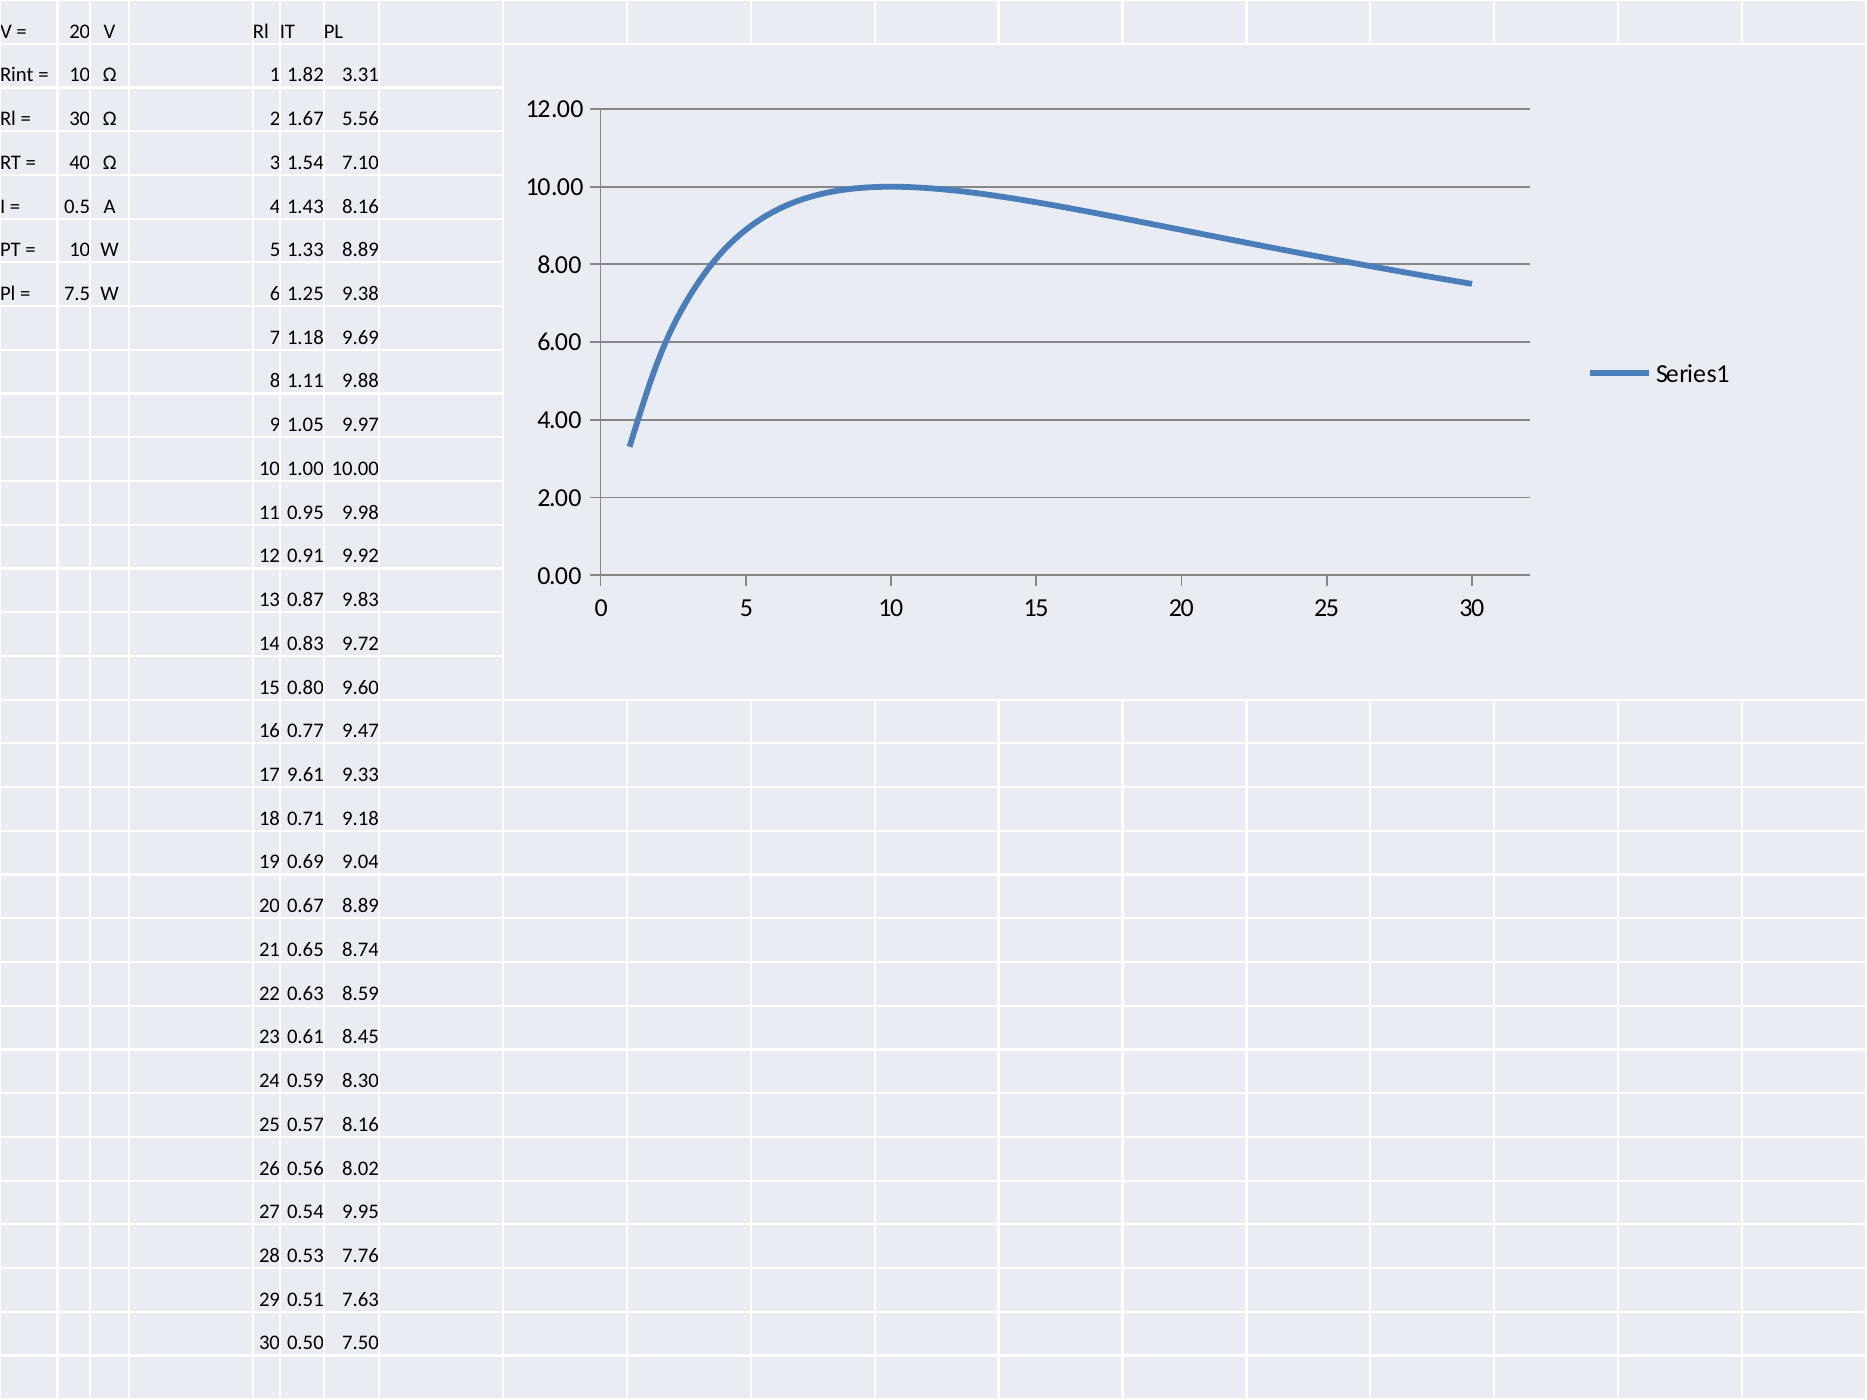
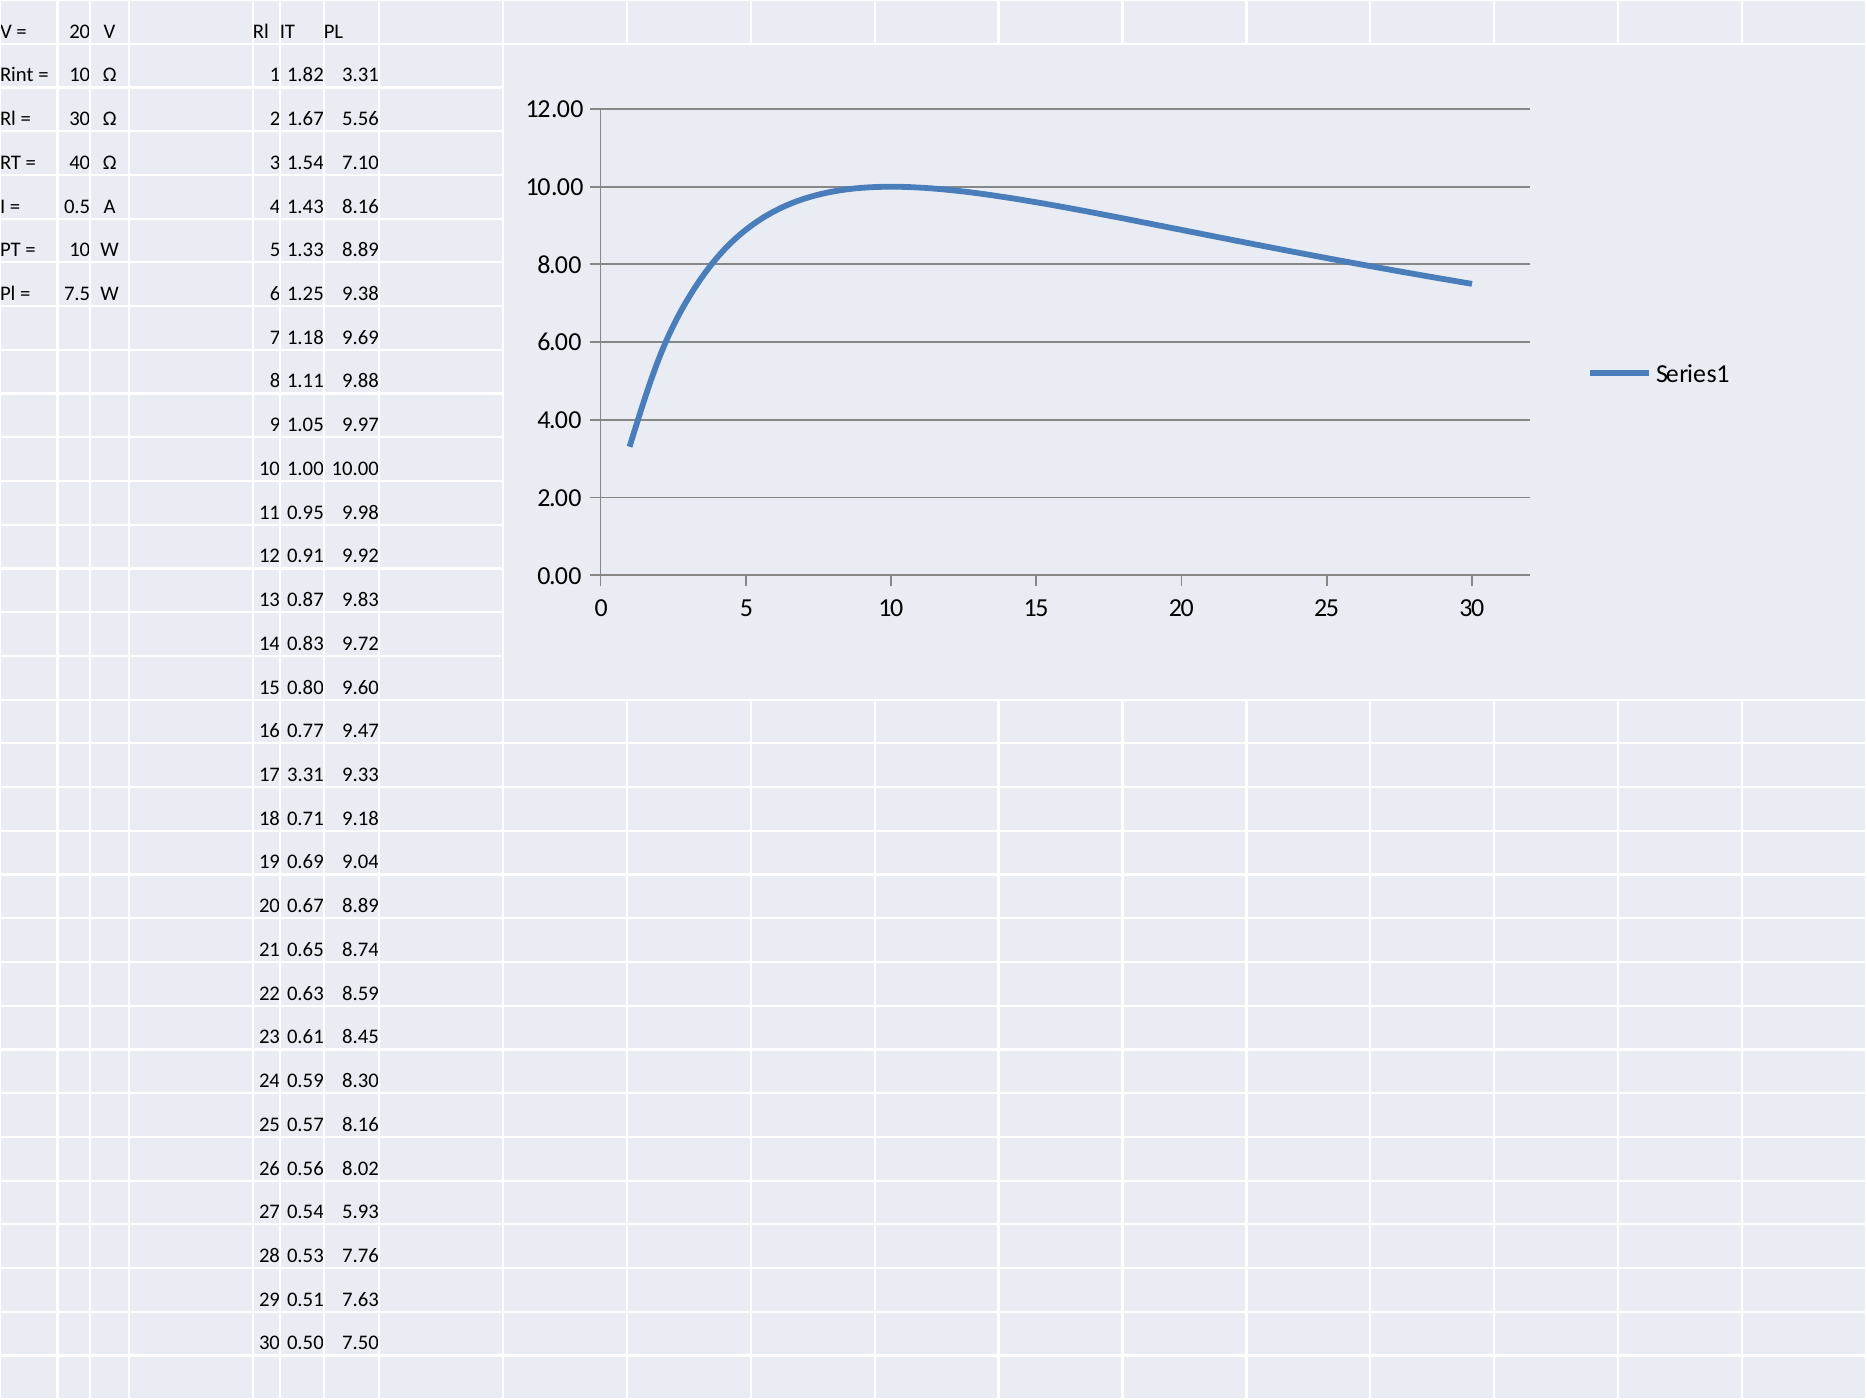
17 9.61: 9.61 -> 3.31
9.95: 9.95 -> 5.93
